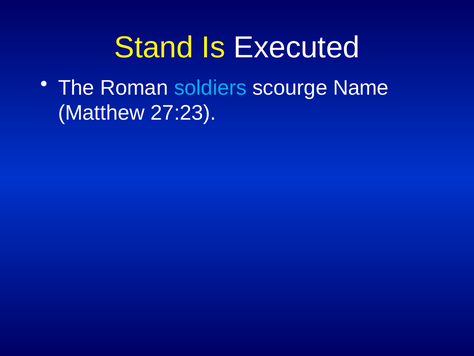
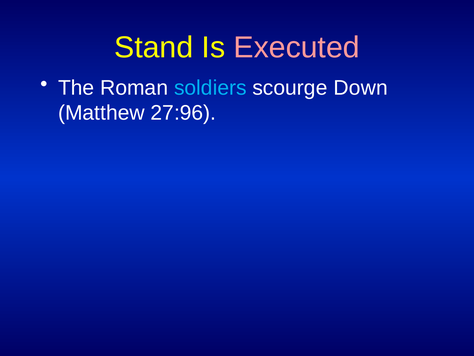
Executed colour: white -> pink
Name: Name -> Down
27:23: 27:23 -> 27:96
